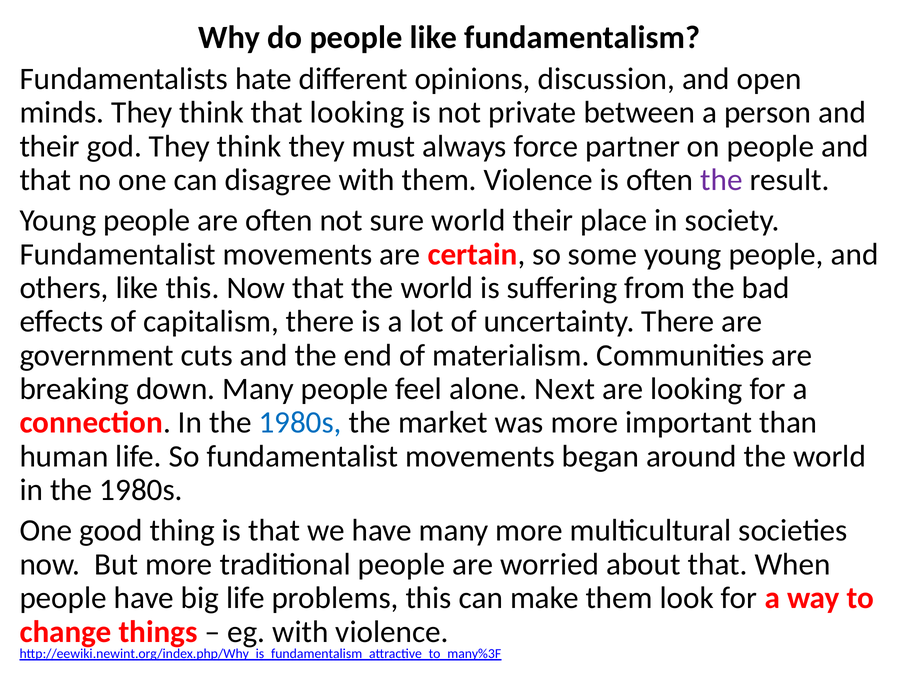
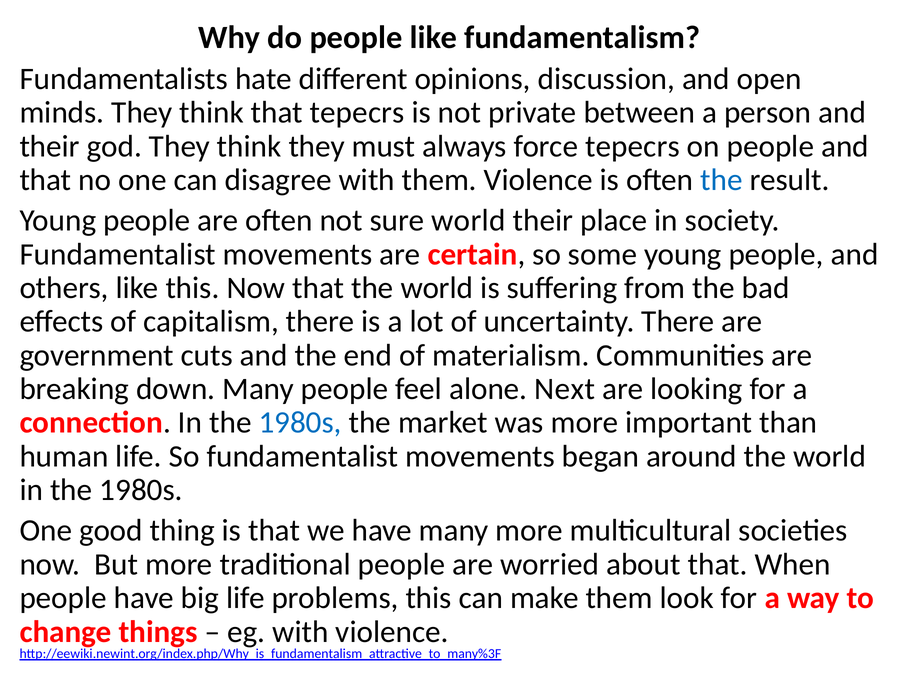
that looking: looking -> tepecrs
force partner: partner -> tepecrs
the at (721, 180) colour: purple -> blue
